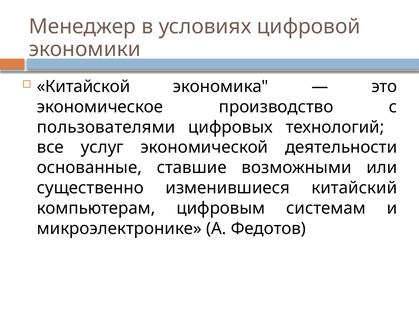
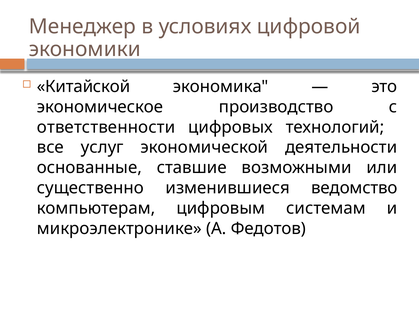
пользователями: пользователями -> ответственности
китайский: китайский -> ведомство
